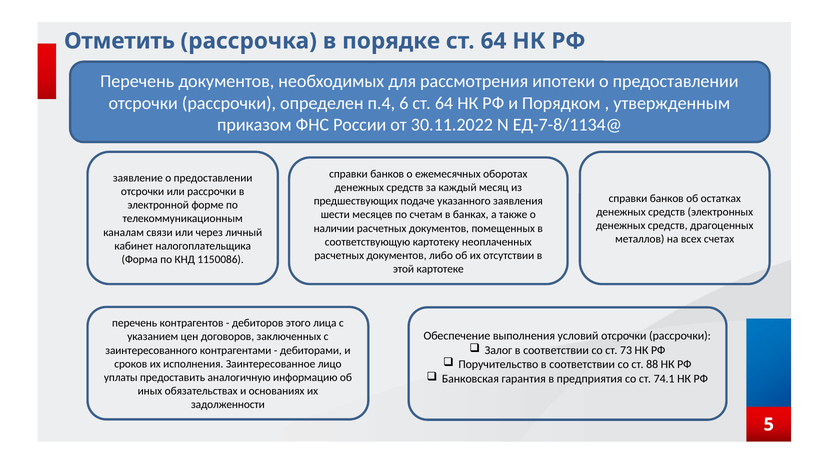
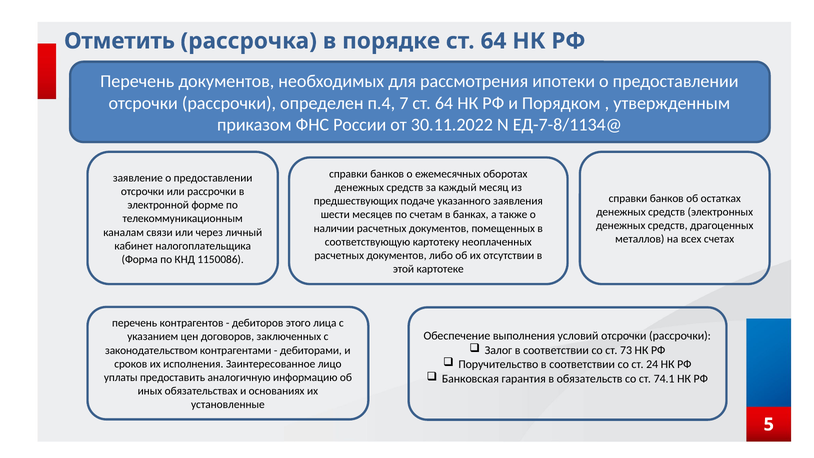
6: 6 -> 7
заинтересованного: заинтересованного -> законодательством
88: 88 -> 24
предприятия: предприятия -> обязательств
задолженности: задолженности -> установленные
